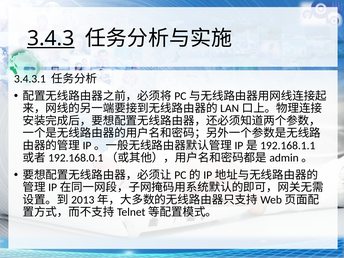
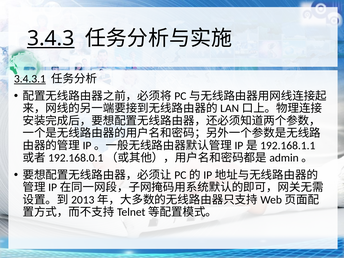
3.4.3.1 underline: none -> present
